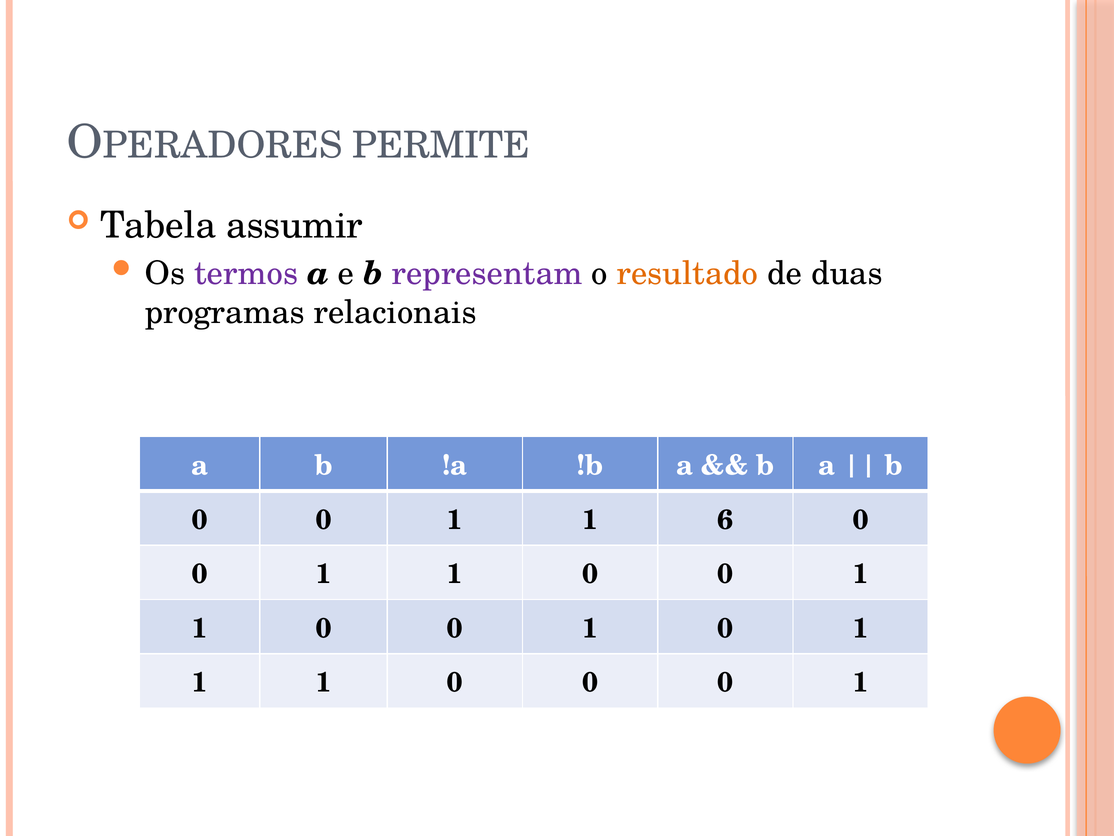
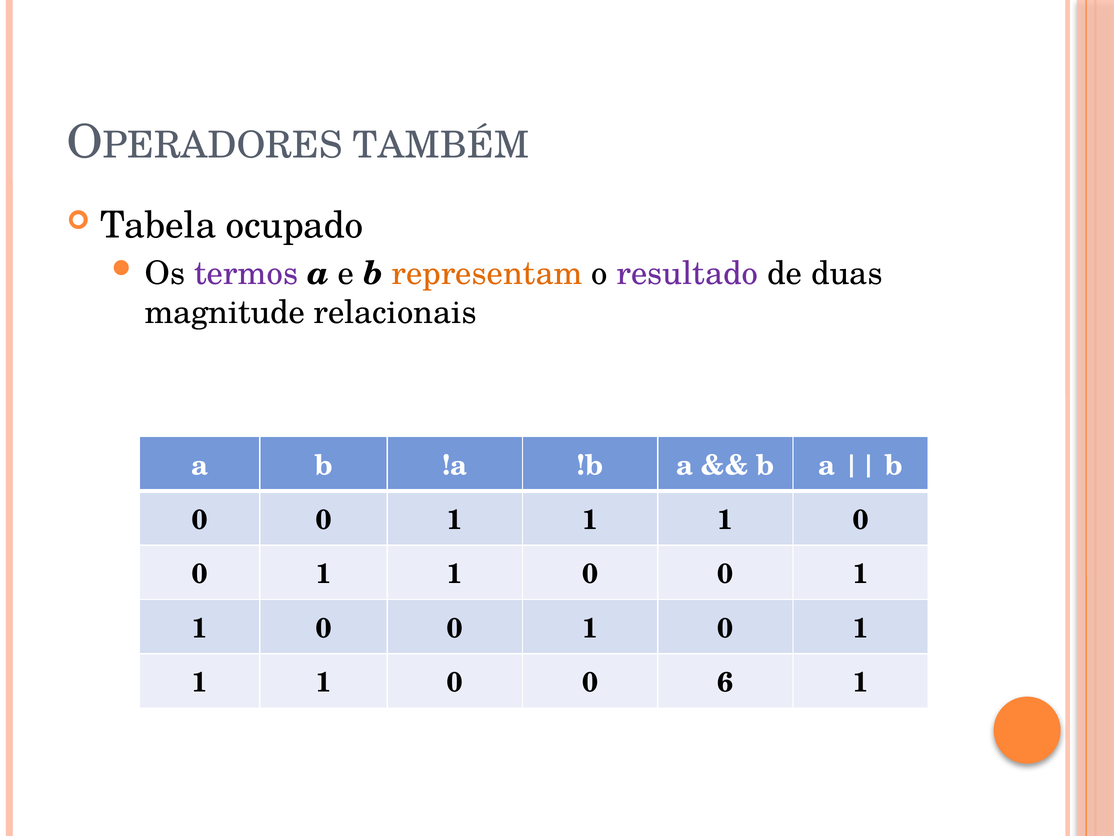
PERMITE: PERMITE -> TAMBÉM
assumir: assumir -> ocupado
representam colour: purple -> orange
resultado colour: orange -> purple
programas: programas -> magnitude
6 at (725, 520): 6 -> 1
0 0 0: 0 -> 6
